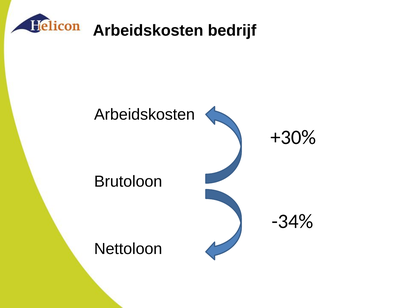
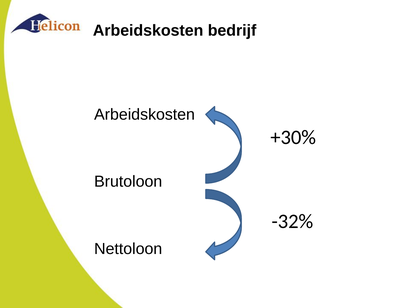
-34%: -34% -> -32%
